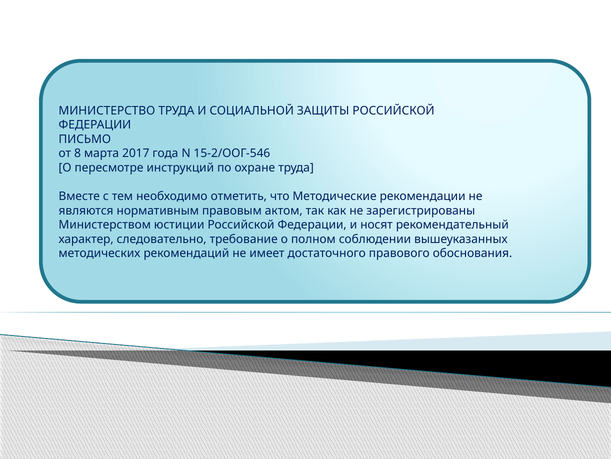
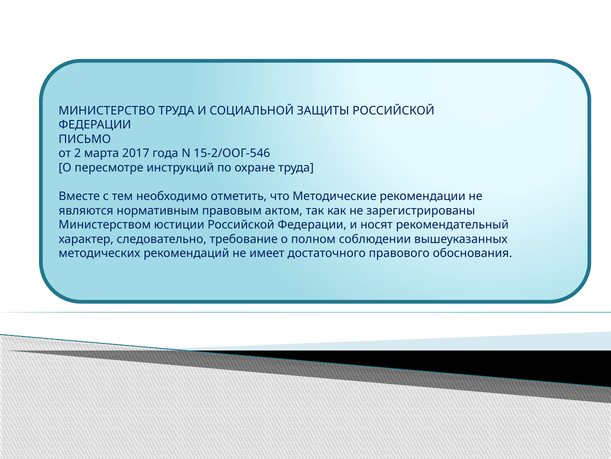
8: 8 -> 2
